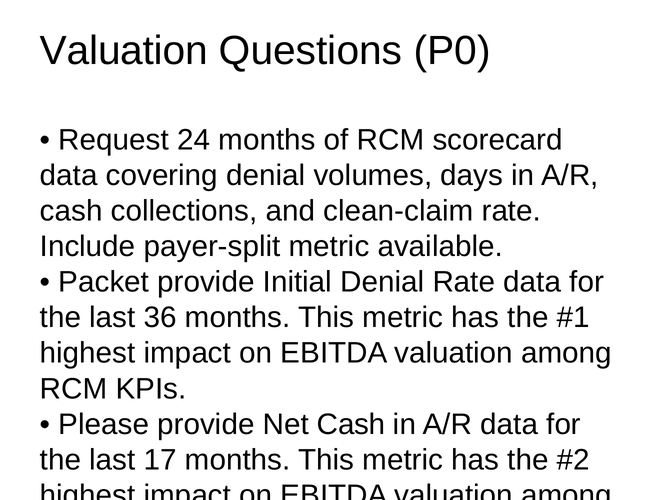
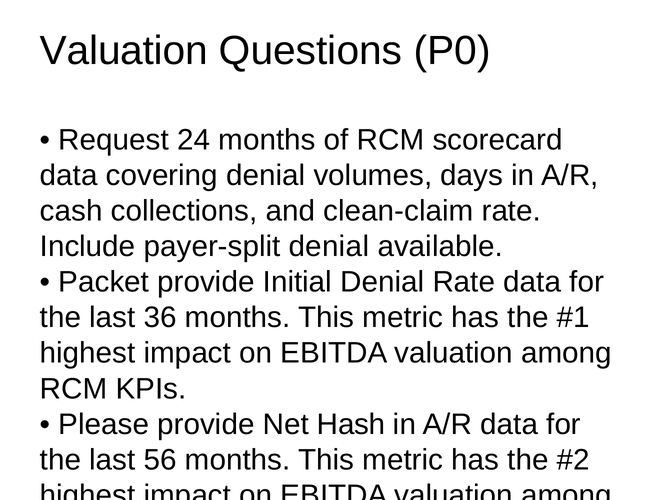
payer-split metric: metric -> denial
Net Cash: Cash -> Hash
17: 17 -> 56
